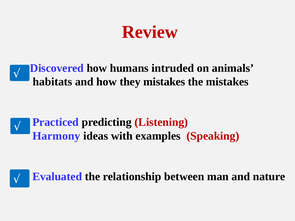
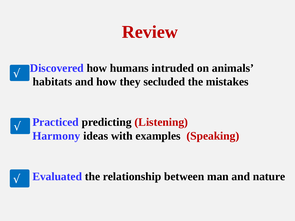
they mistakes: mistakes -> secluded
